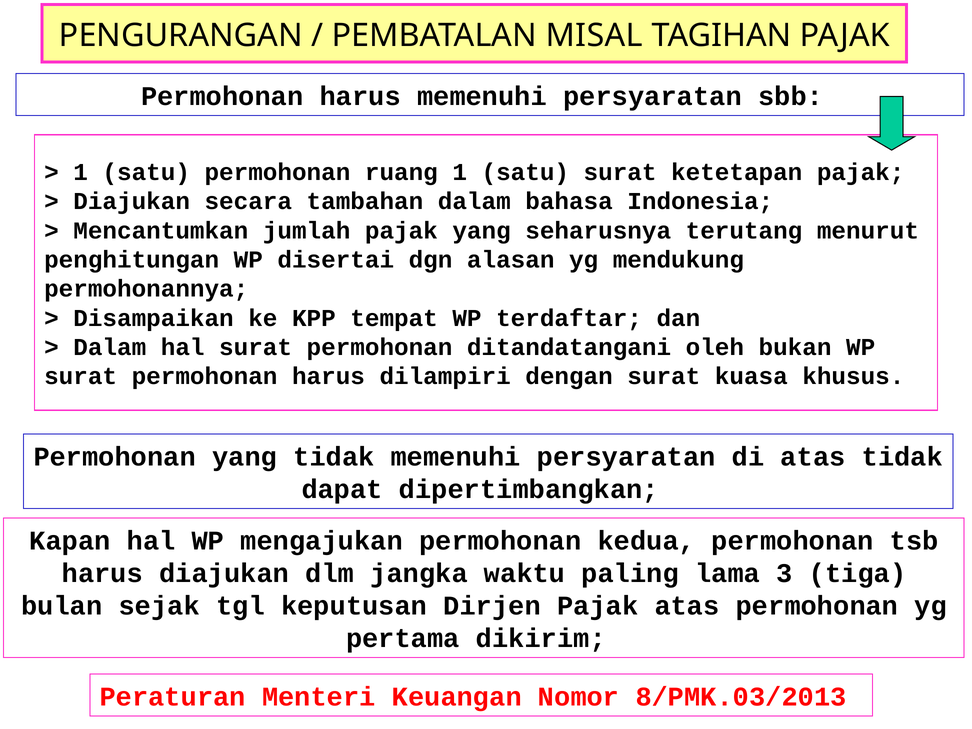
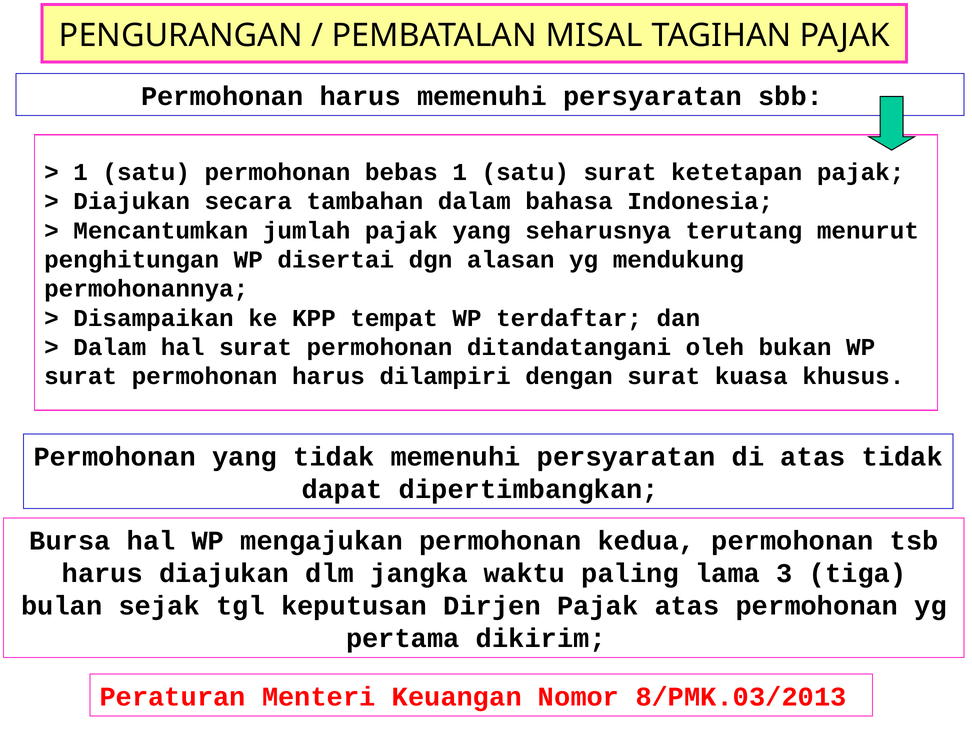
ruang: ruang -> bebas
Kapan: Kapan -> Bursa
